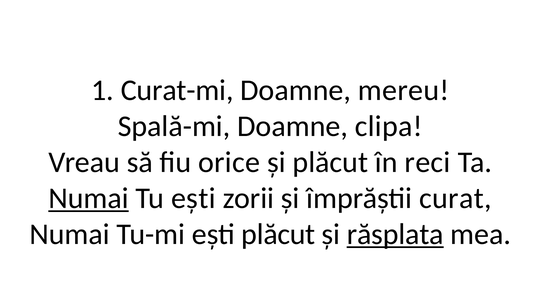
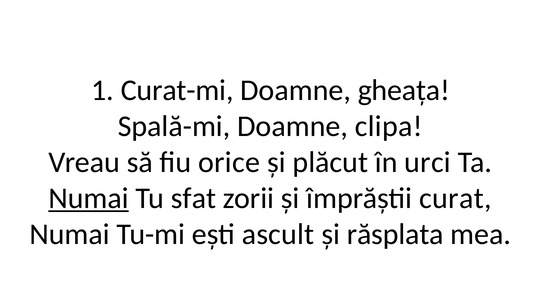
mereu: mereu -> gheața
reci: reci -> urci
Tu ești: ești -> sfat
ești plăcut: plăcut -> ascult
răsplata underline: present -> none
